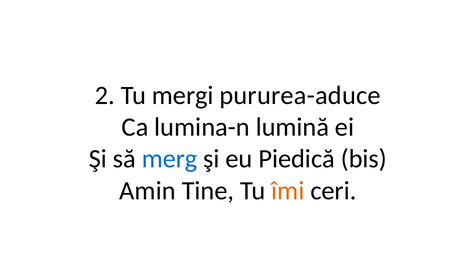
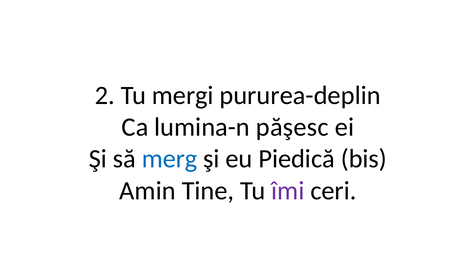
pururea-aduce: pururea-aduce -> pururea-deplin
lumină: lumină -> păşesc
îmi colour: orange -> purple
